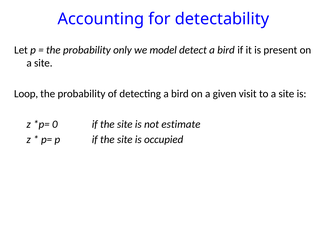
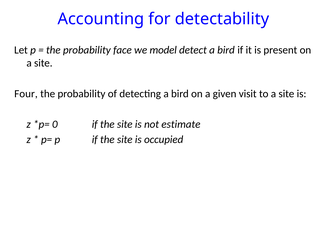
only: only -> face
Loop: Loop -> Four
